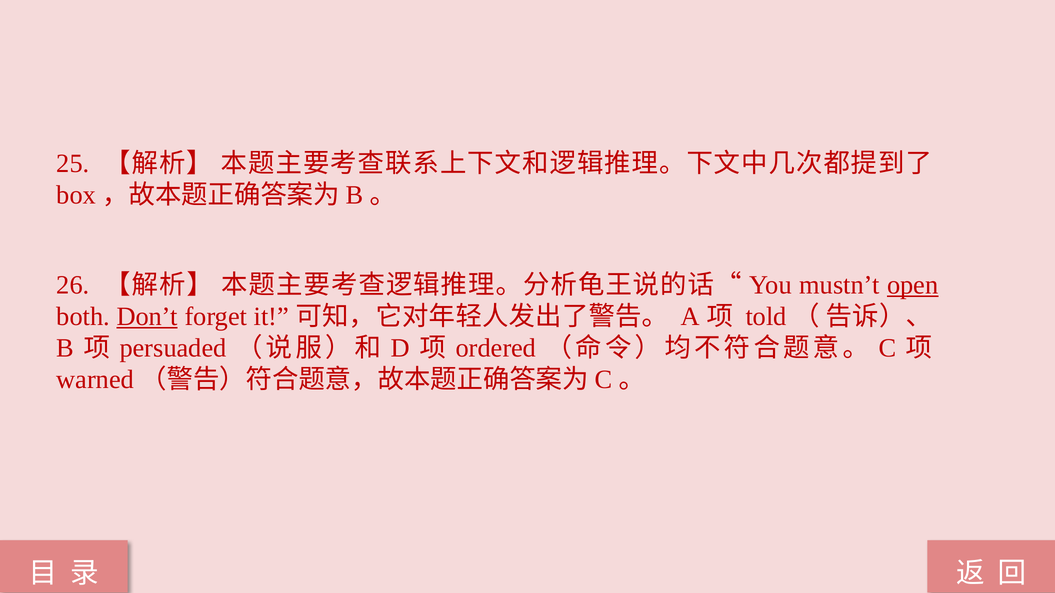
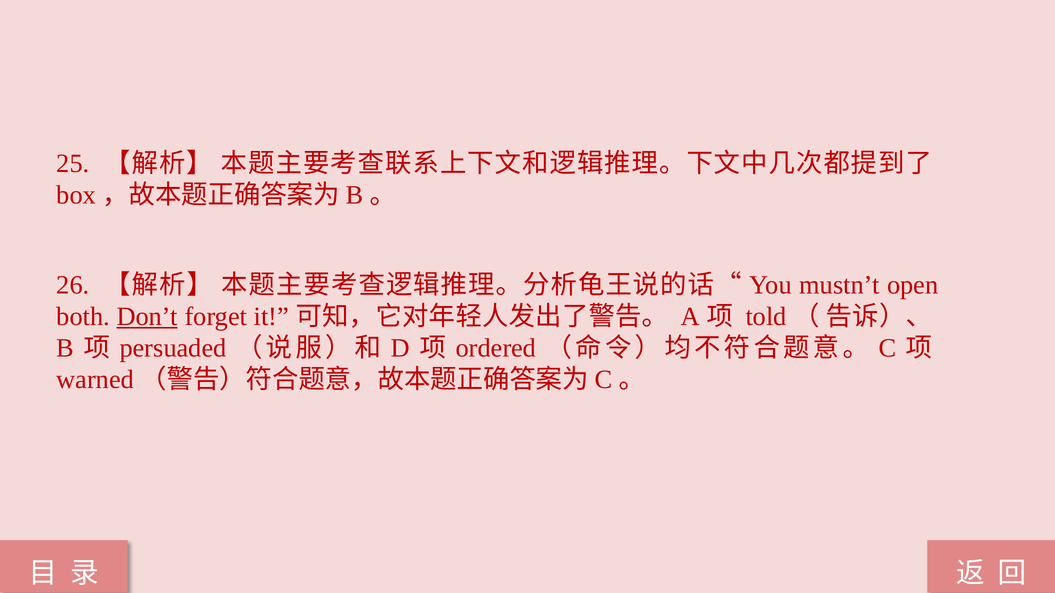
open underline: present -> none
